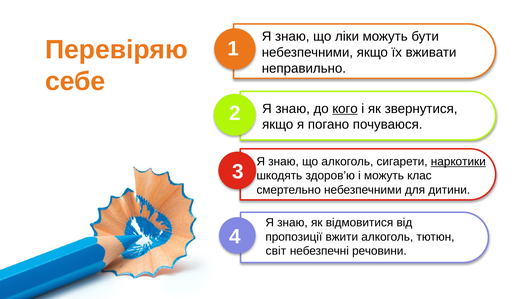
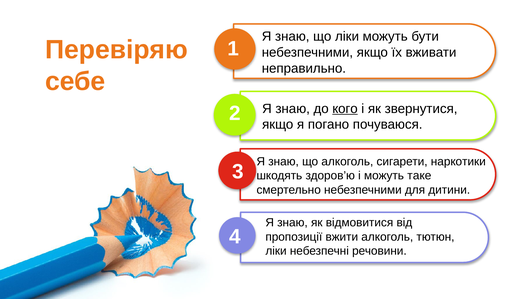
наркотики underline: present -> none
клас: клас -> таке
світ at (276, 251): світ -> ліки
